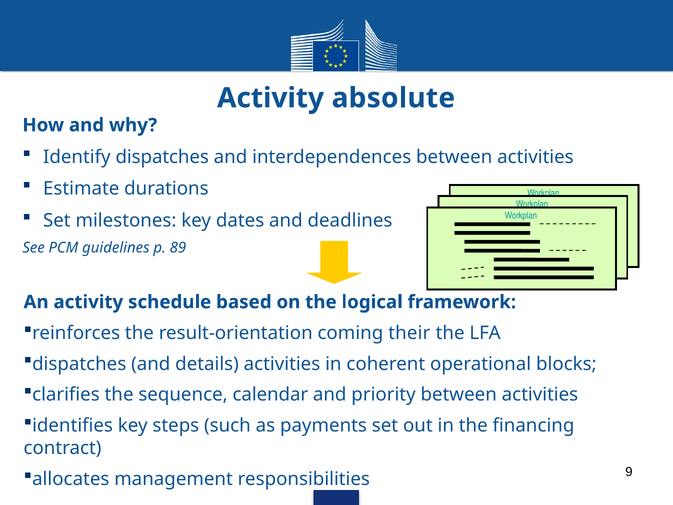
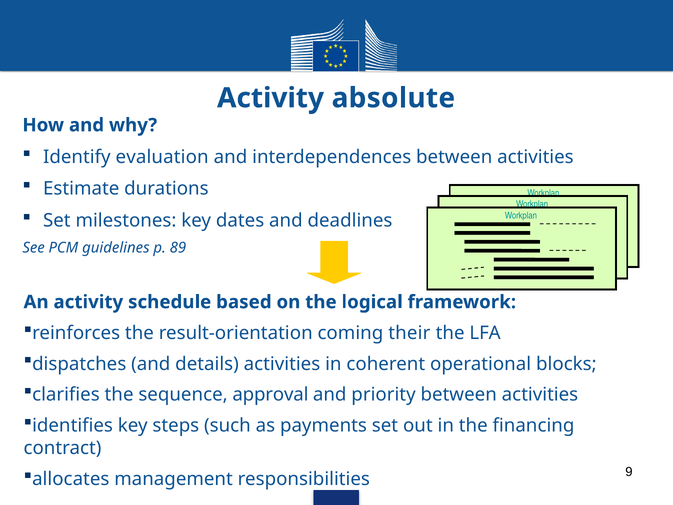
Identify dispatches: dispatches -> evaluation
calendar: calendar -> approval
